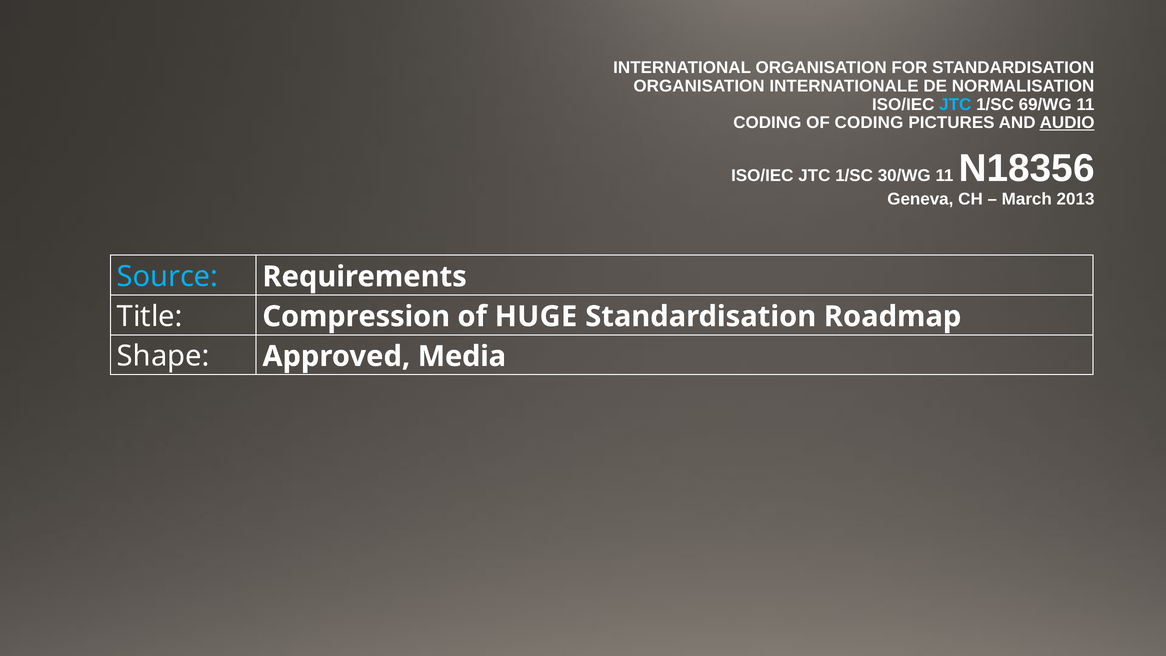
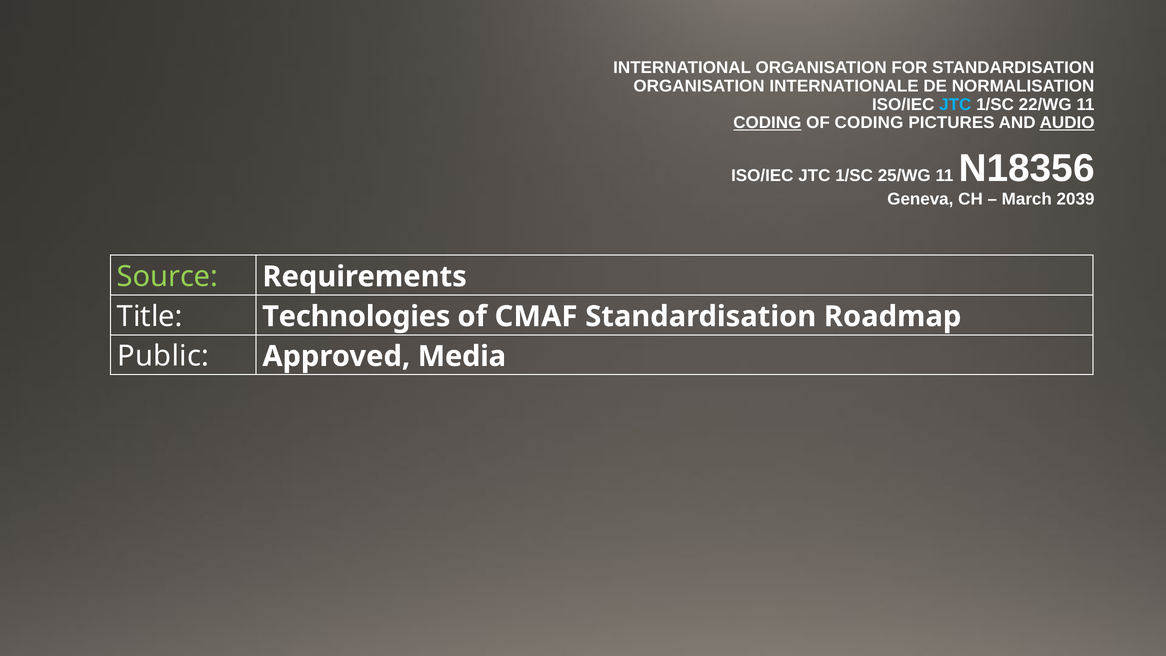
69/WG: 69/WG -> 22/WG
CODING at (767, 123) underline: none -> present
30/WG: 30/WG -> 25/WG
2013: 2013 -> 2039
Source colour: light blue -> light green
Compression: Compression -> Technologies
HUGE: HUGE -> CMAF
Shape: Shape -> Public
